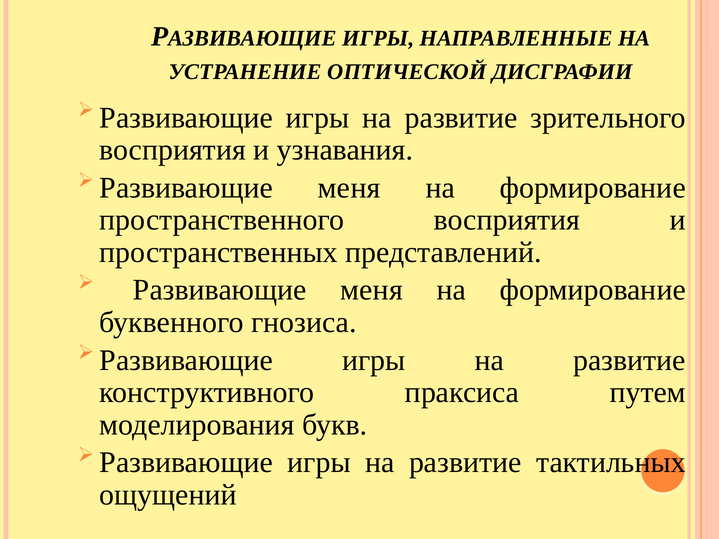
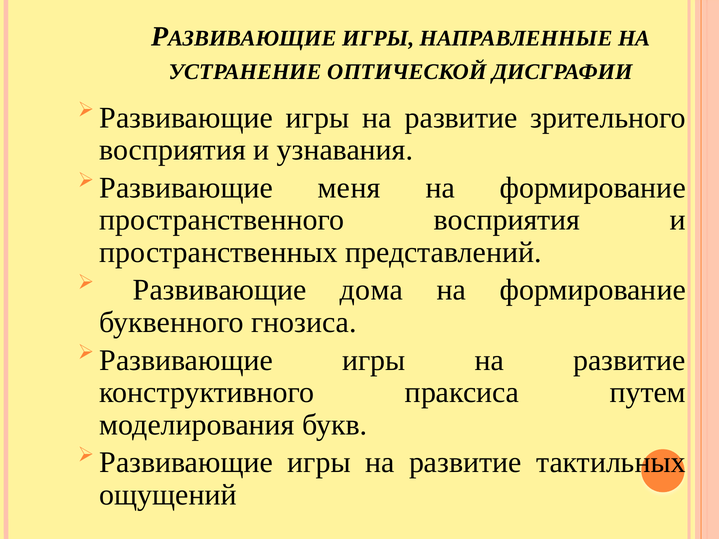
Развивающие меня: меня -> дома
